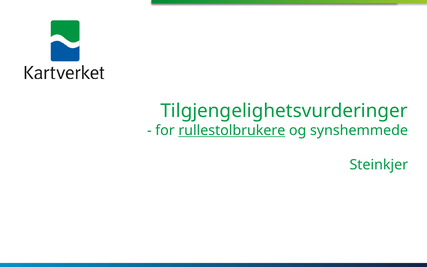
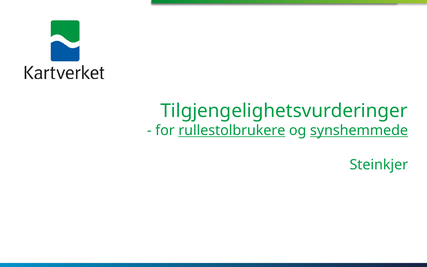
synshemmede underline: none -> present
